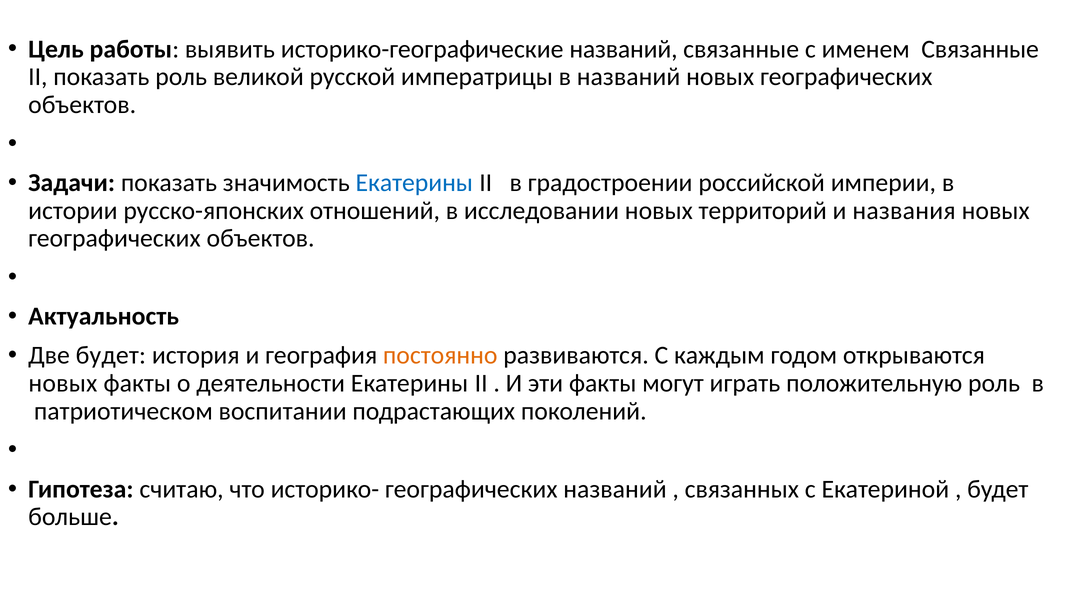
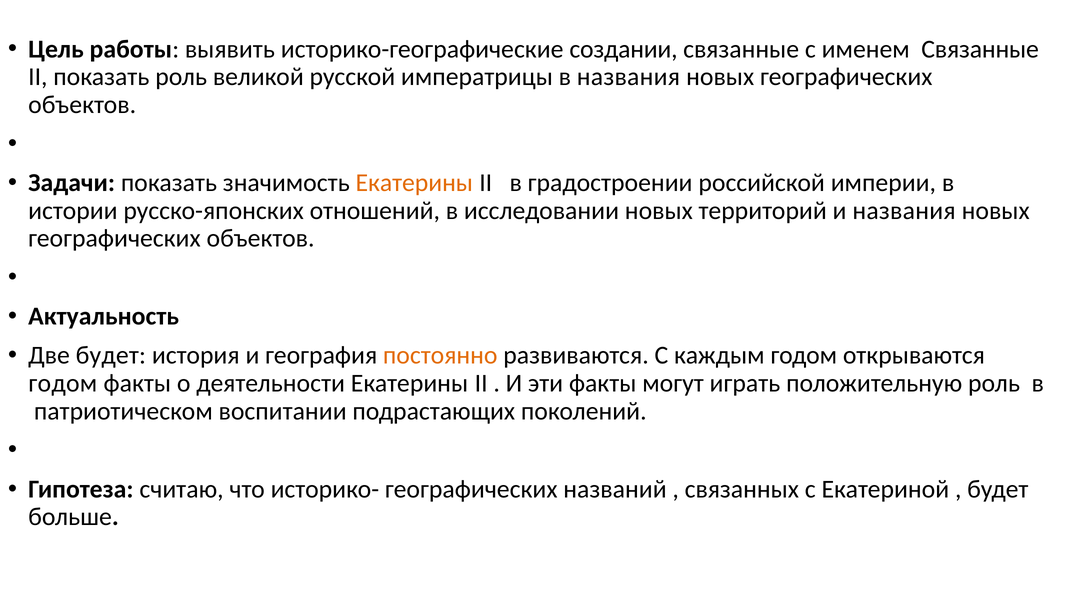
историко-географические названий: названий -> создании
в названий: названий -> названия
Екатерины at (414, 183) colour: blue -> orange
новых at (63, 383): новых -> годом
